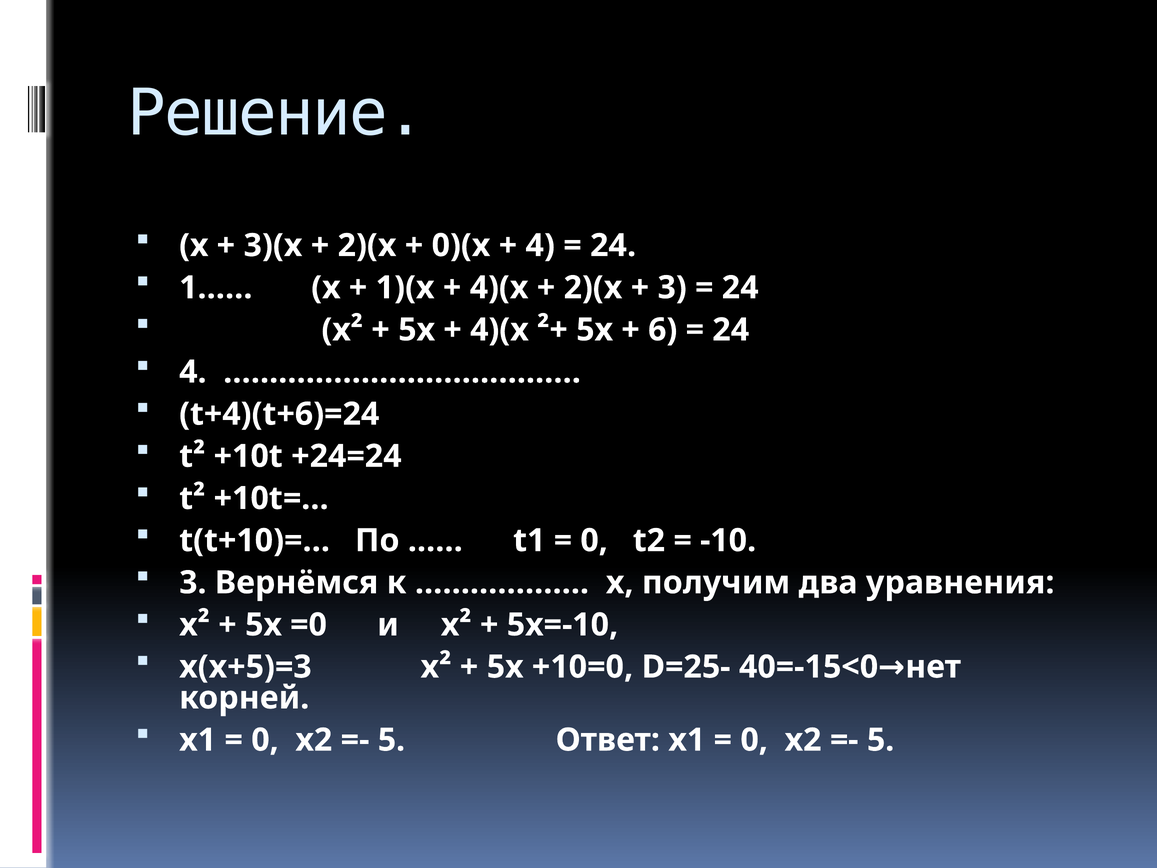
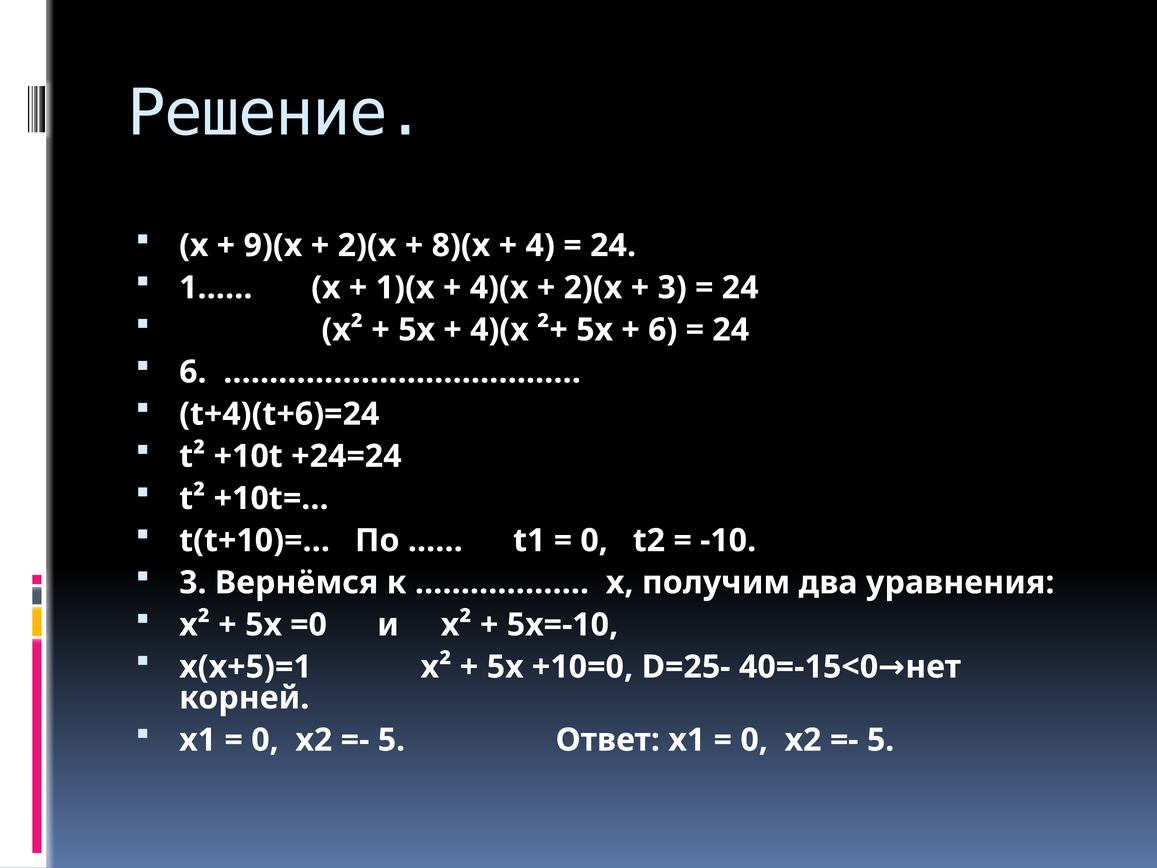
3)(x: 3)(x -> 9)(x
0)(x: 0)(x -> 8)(x
4 at (193, 372): 4 -> 6
x(x+5)=3: x(x+5)=3 -> x(x+5)=1
